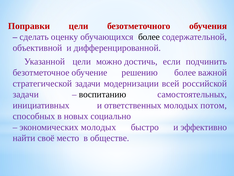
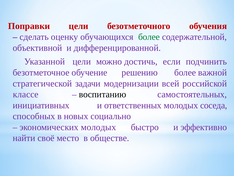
более at (149, 37) colour: black -> green
задачи at (26, 94): задачи -> классе
потом: потом -> соседа
